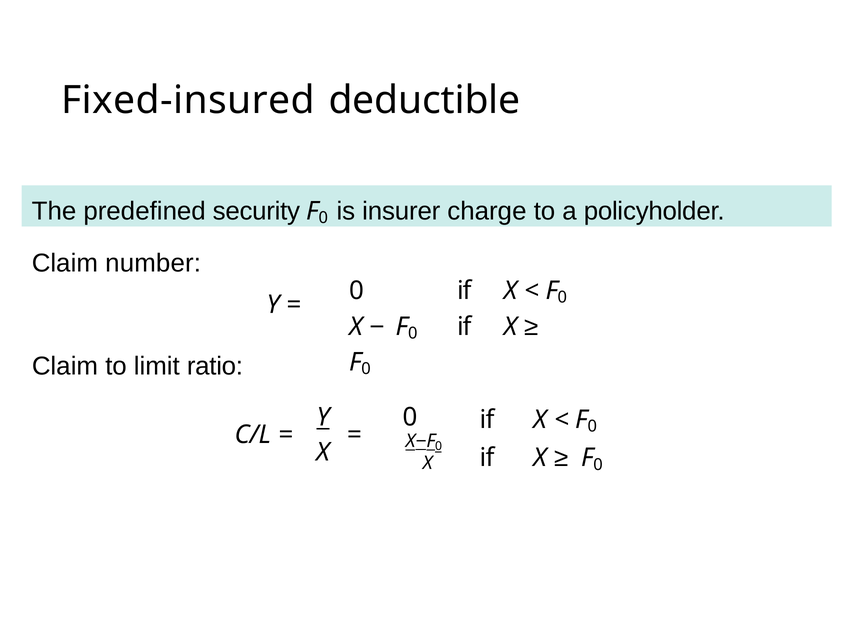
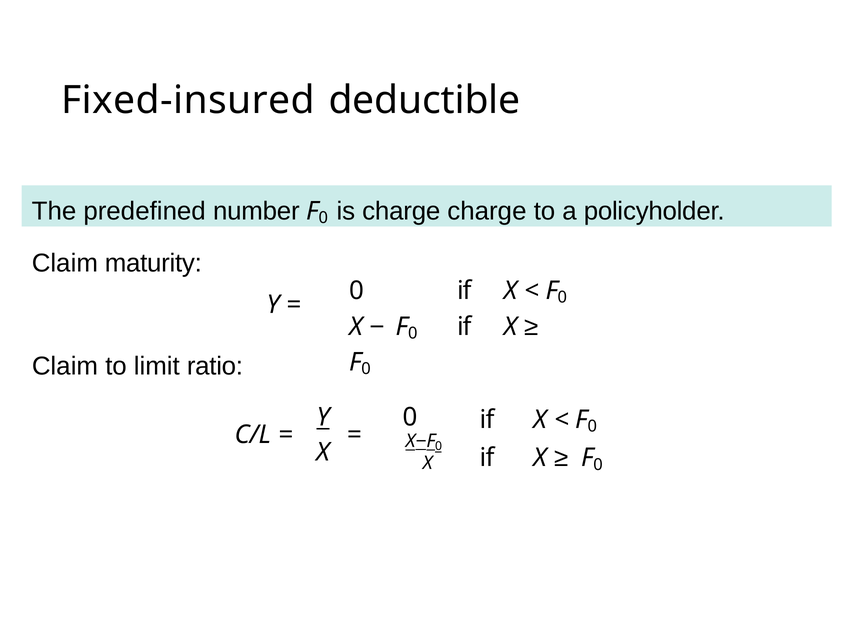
security: security -> number
is insurer: insurer -> charge
number: number -> maturity
